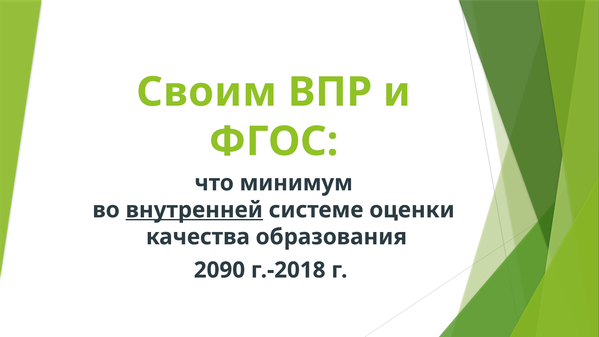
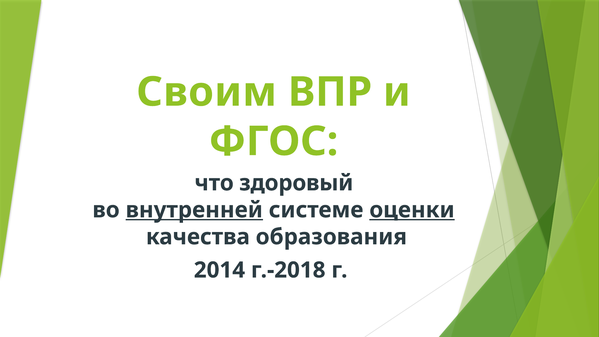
минимум: минимум -> здоровый
оценки underline: none -> present
2090: 2090 -> 2014
